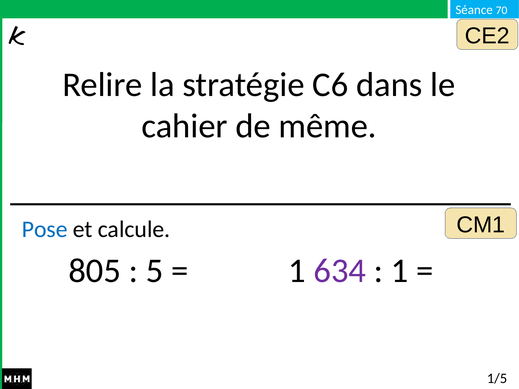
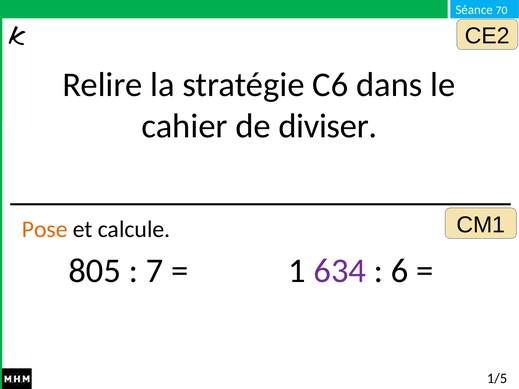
même: même -> diviser
Pose colour: blue -> orange
1 at (400, 271): 1 -> 6
5: 5 -> 7
